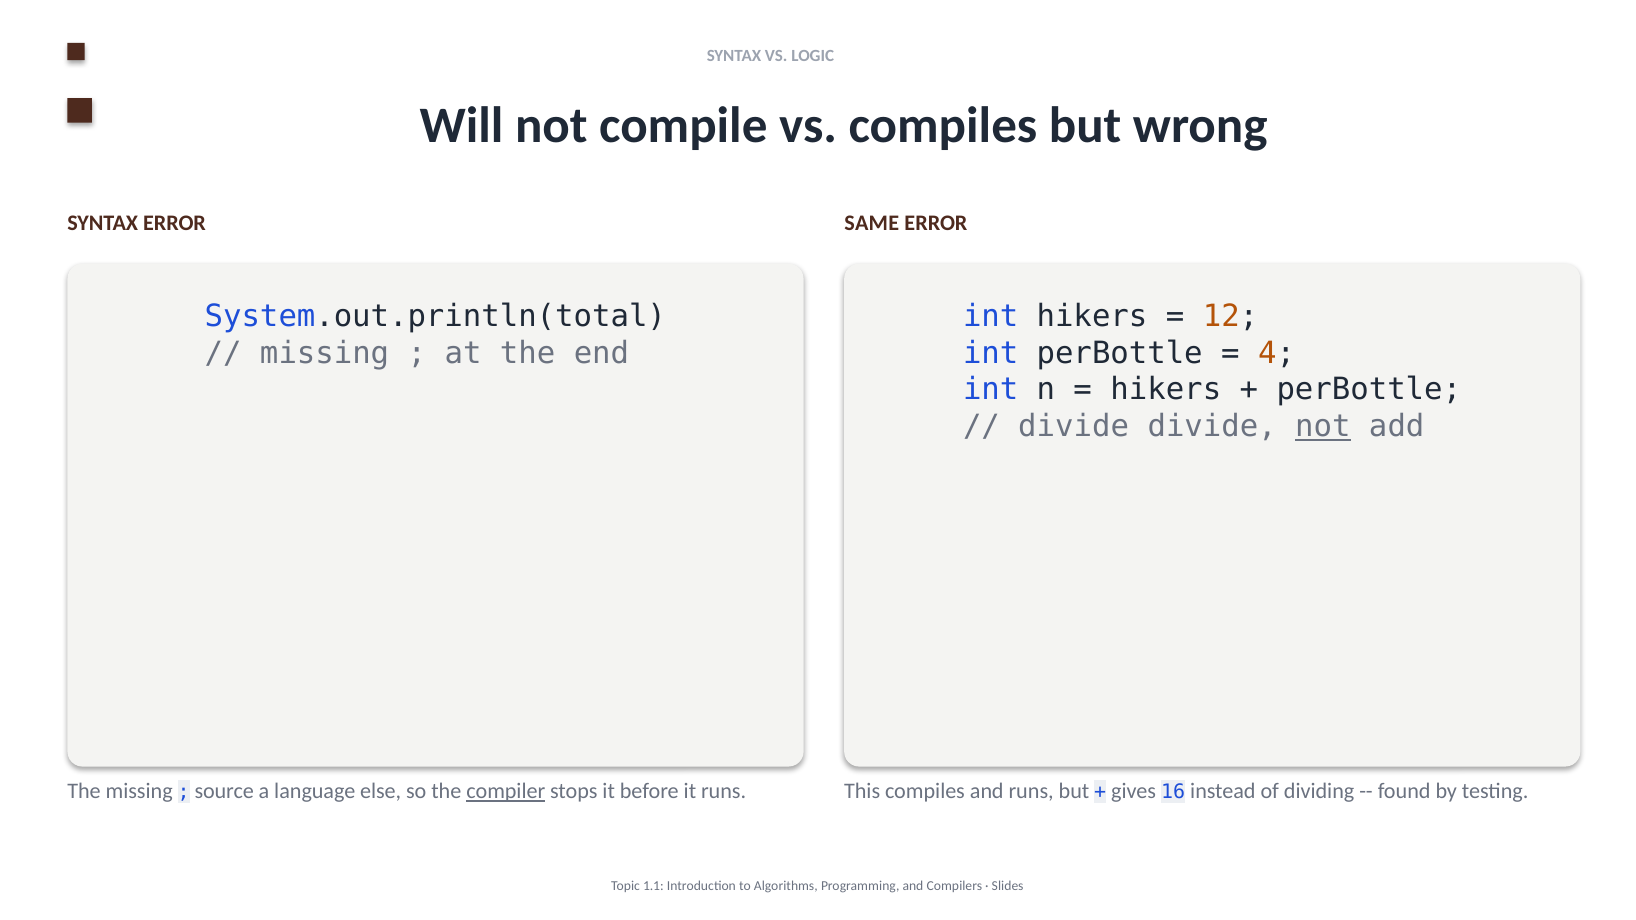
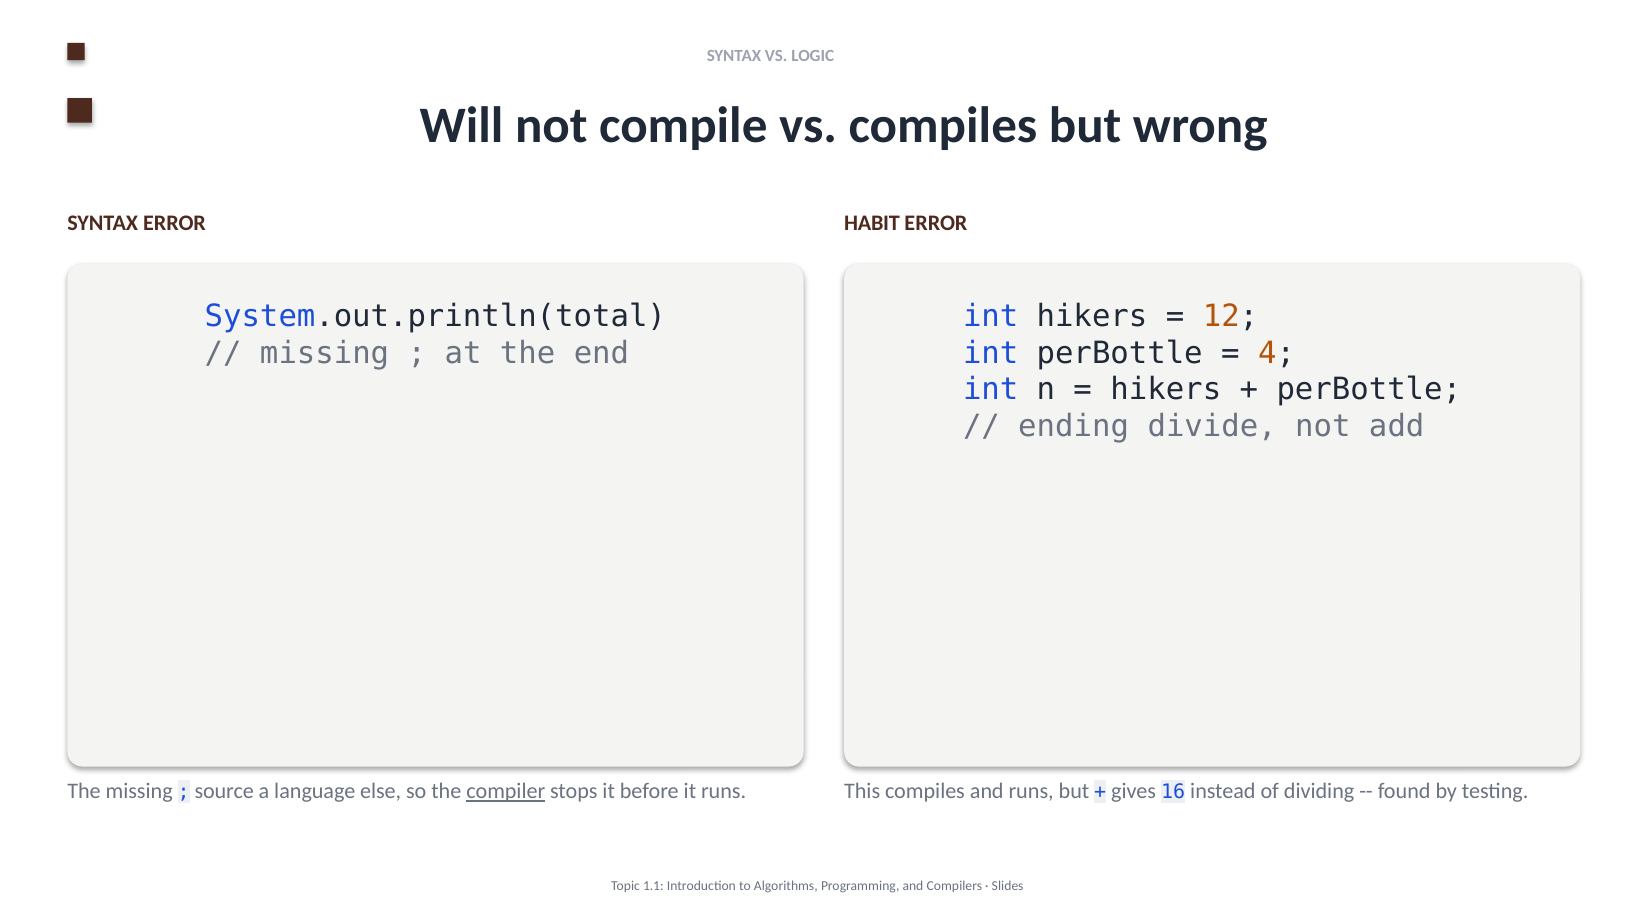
SAME: SAME -> HABIT
divide at (1074, 427): divide -> ending
not at (1323, 427) underline: present -> none
